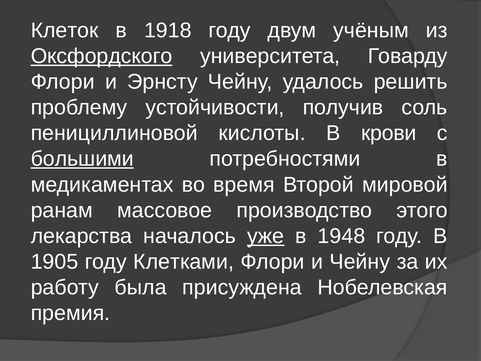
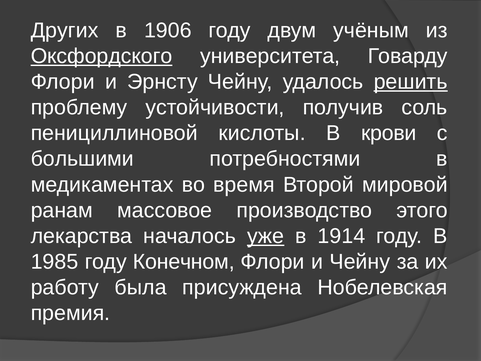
Клеток: Клеток -> Других
1918: 1918 -> 1906
решить underline: none -> present
большими underline: present -> none
1948: 1948 -> 1914
1905: 1905 -> 1985
Клетками: Клетками -> Конечном
